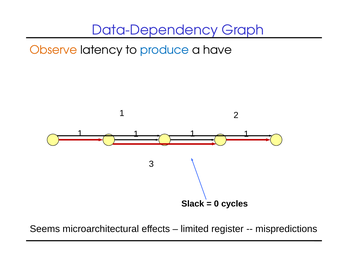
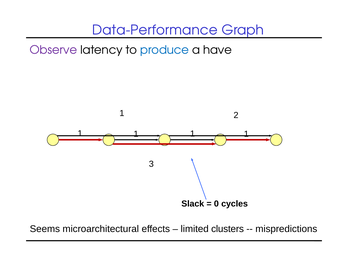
Data-Dependency: Data-Dependency -> Data-Performance
Observe colour: orange -> purple
register: register -> clusters
